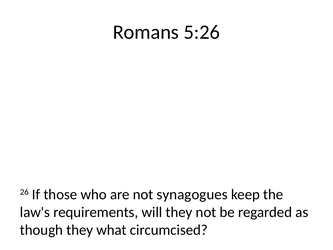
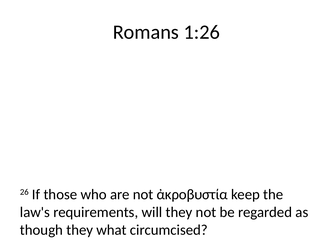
5:26: 5:26 -> 1:26
synagogues: synagogues -> ἀκροβυστία
